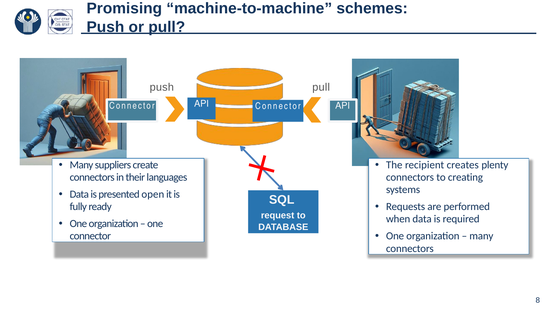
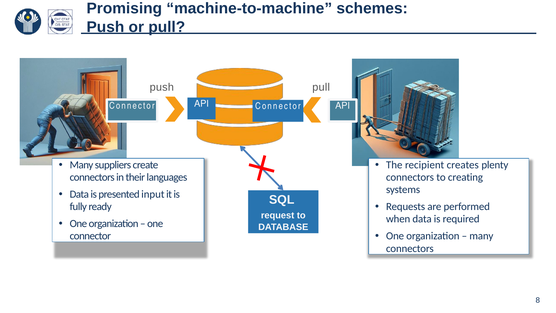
open: open -> input
